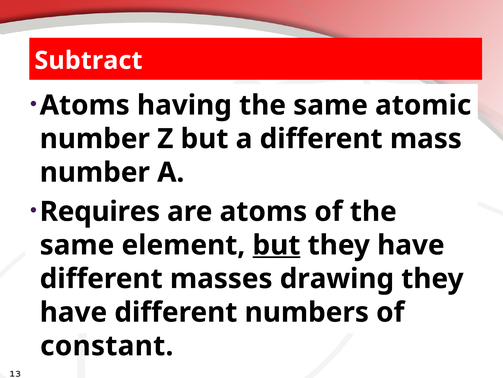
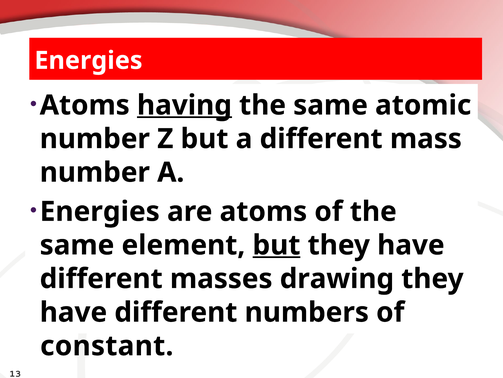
Subtract at (88, 60): Subtract -> Energies
having underline: none -> present
Requires at (100, 211): Requires -> Energies
